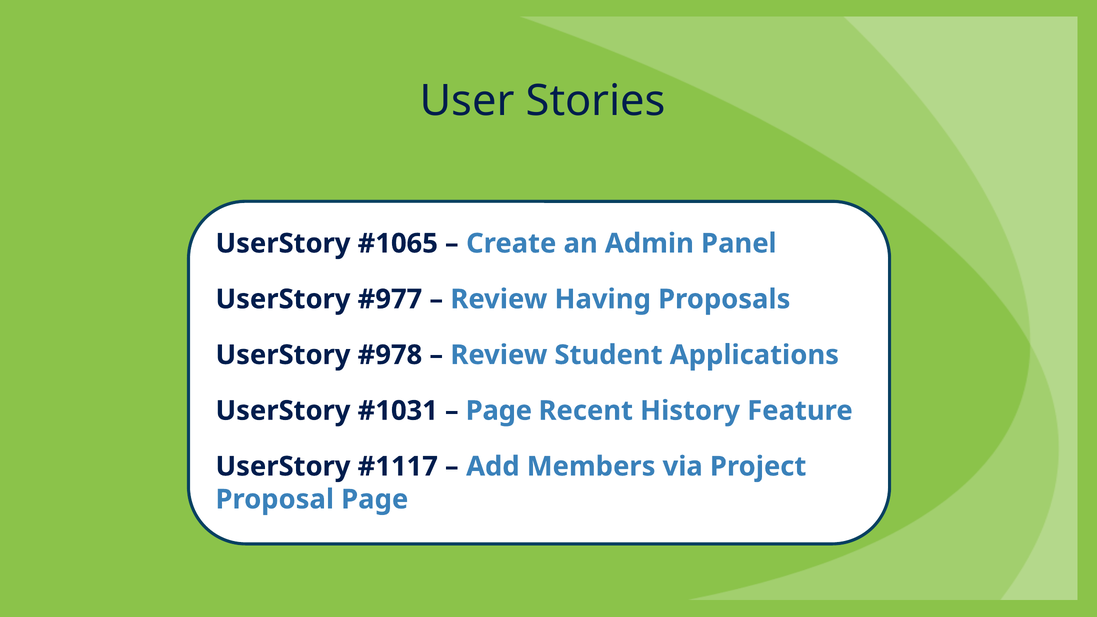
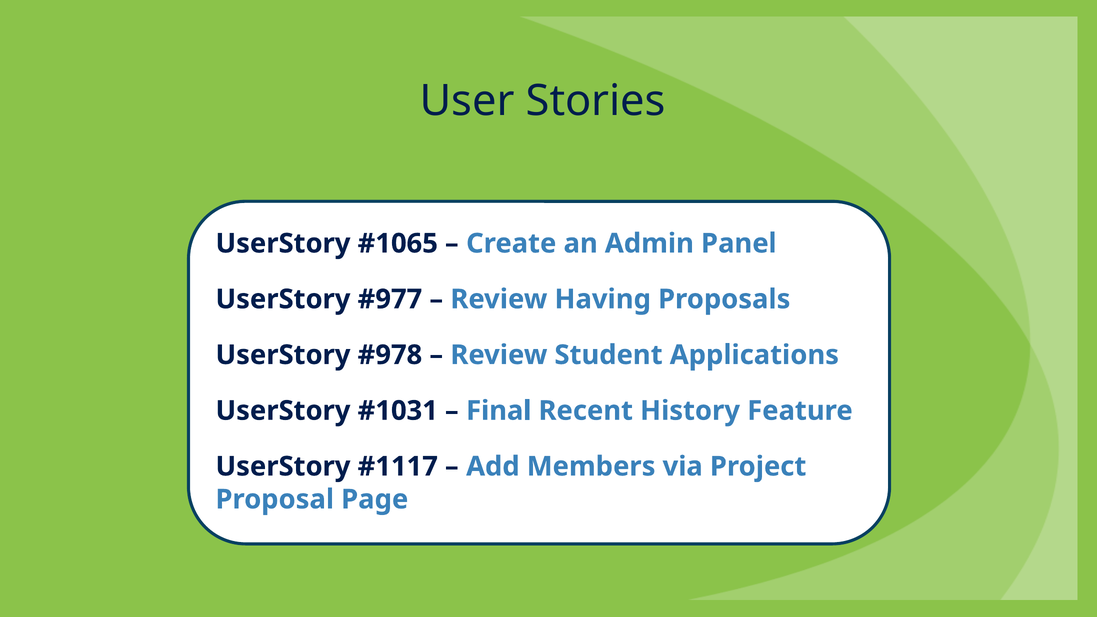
Page at (499, 411): Page -> Final
